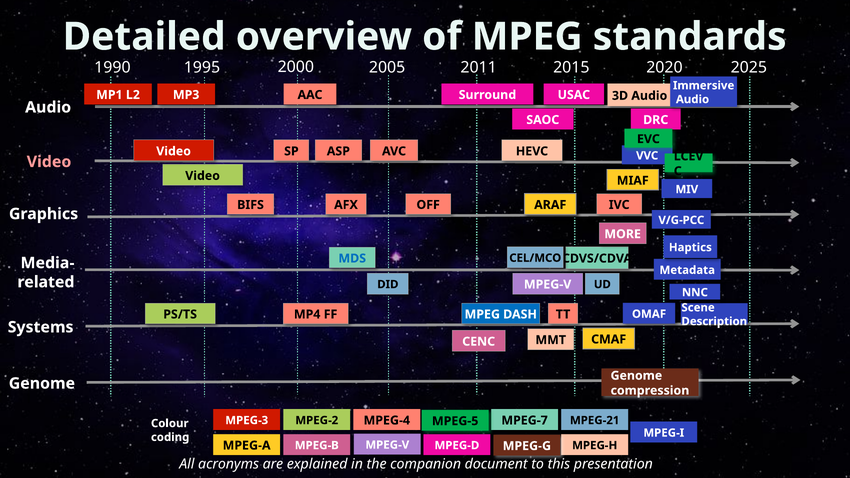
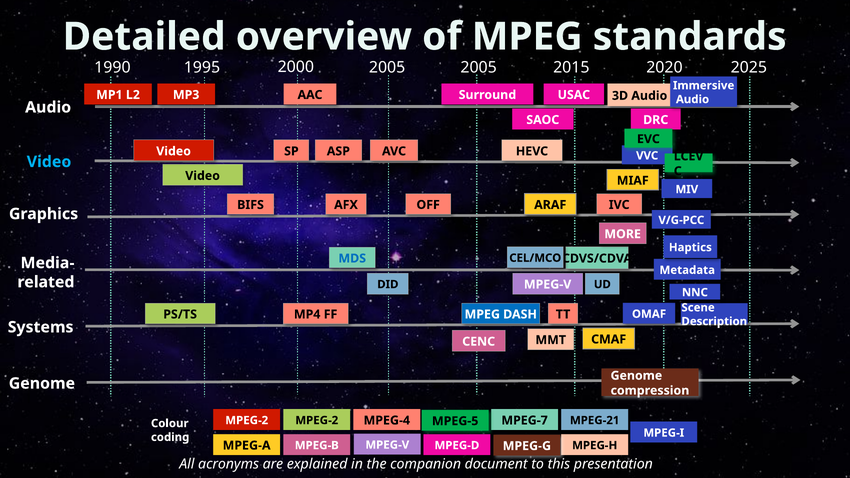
2011 at (479, 67): 2011 -> 2005
Video at (49, 162) colour: pink -> light blue
MPEG-3 at (247, 420): MPEG-3 -> MPEG-2
